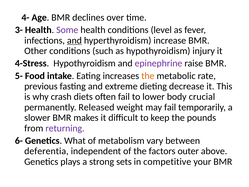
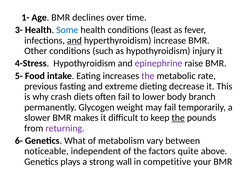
4-: 4- -> 1-
Some colour: purple -> blue
level: level -> least
the at (148, 76) colour: orange -> purple
crucial: crucial -> branch
Released: Released -> Glycogen
the at (178, 118) underline: none -> present
deferentia: deferentia -> noticeable
outer: outer -> quite
sets: sets -> wall
